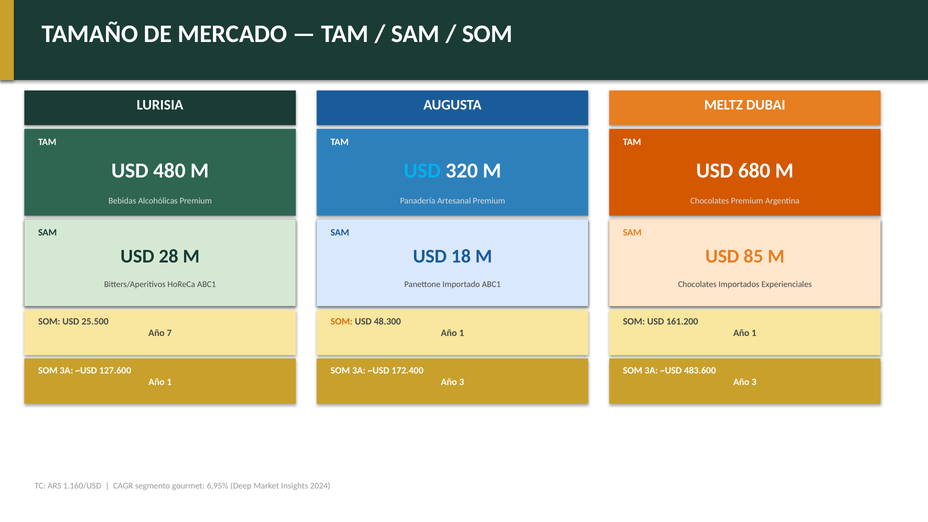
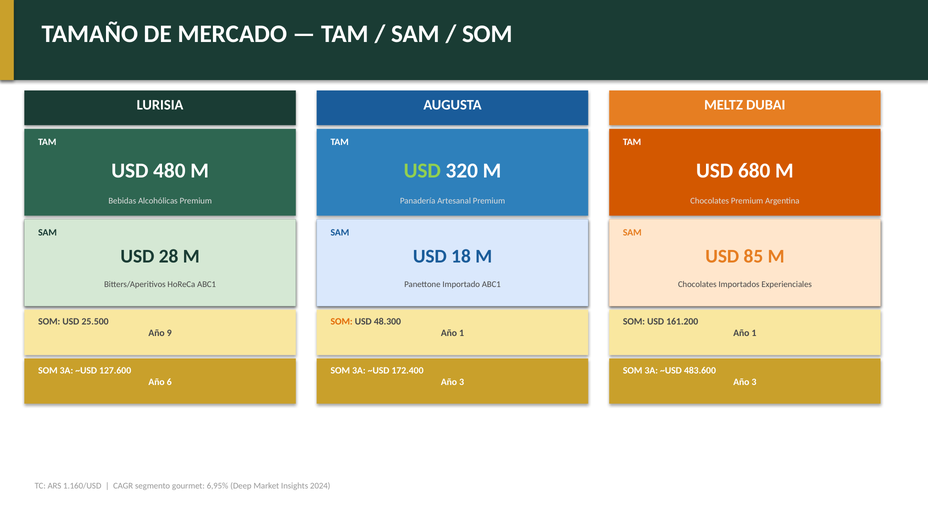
USD at (422, 171) colour: light blue -> light green
7: 7 -> 9
1 at (169, 382): 1 -> 6
